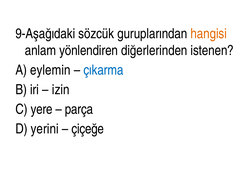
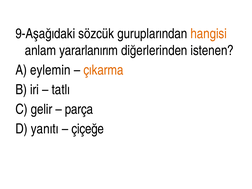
yönlendiren: yönlendiren -> yararlanırım
çıkarma colour: blue -> orange
izin: izin -> tatlı
yere: yere -> gelir
yerini: yerini -> yanıtı
